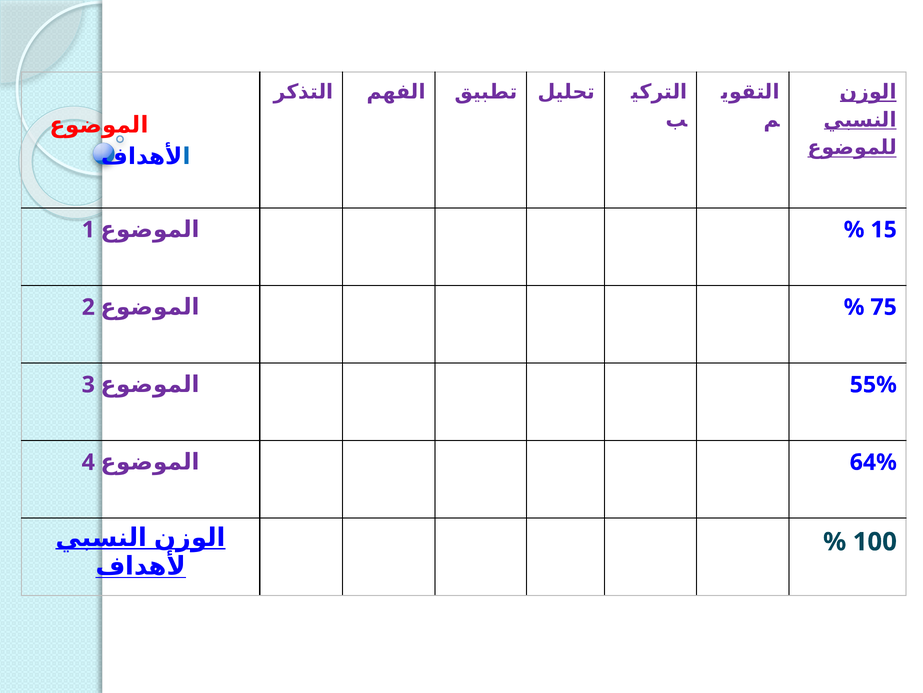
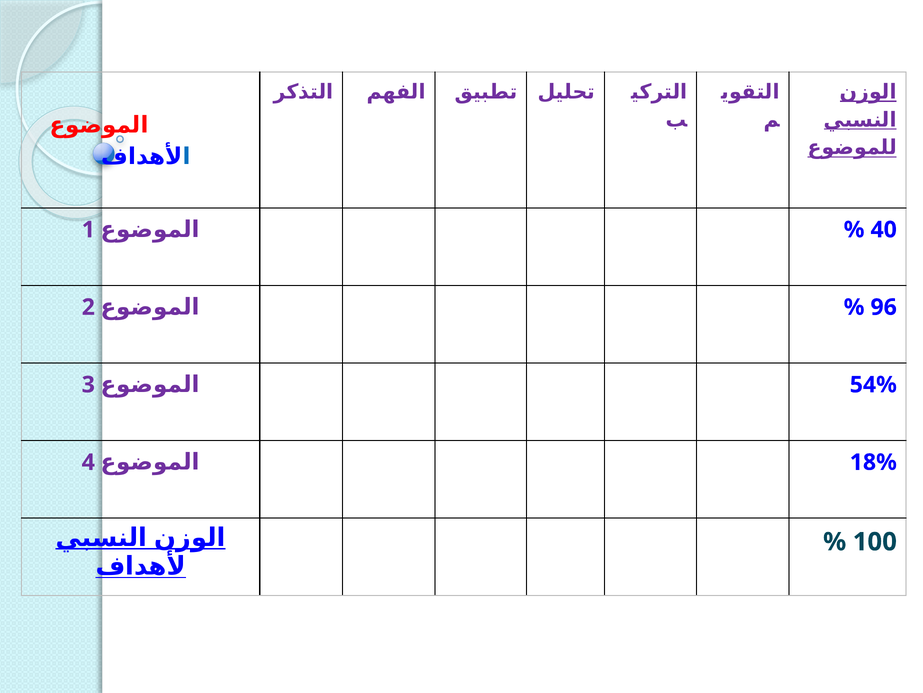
15: 15 -> 40
75: 75 -> 96
55%: 55% -> 54%
64%: 64% -> 18%
